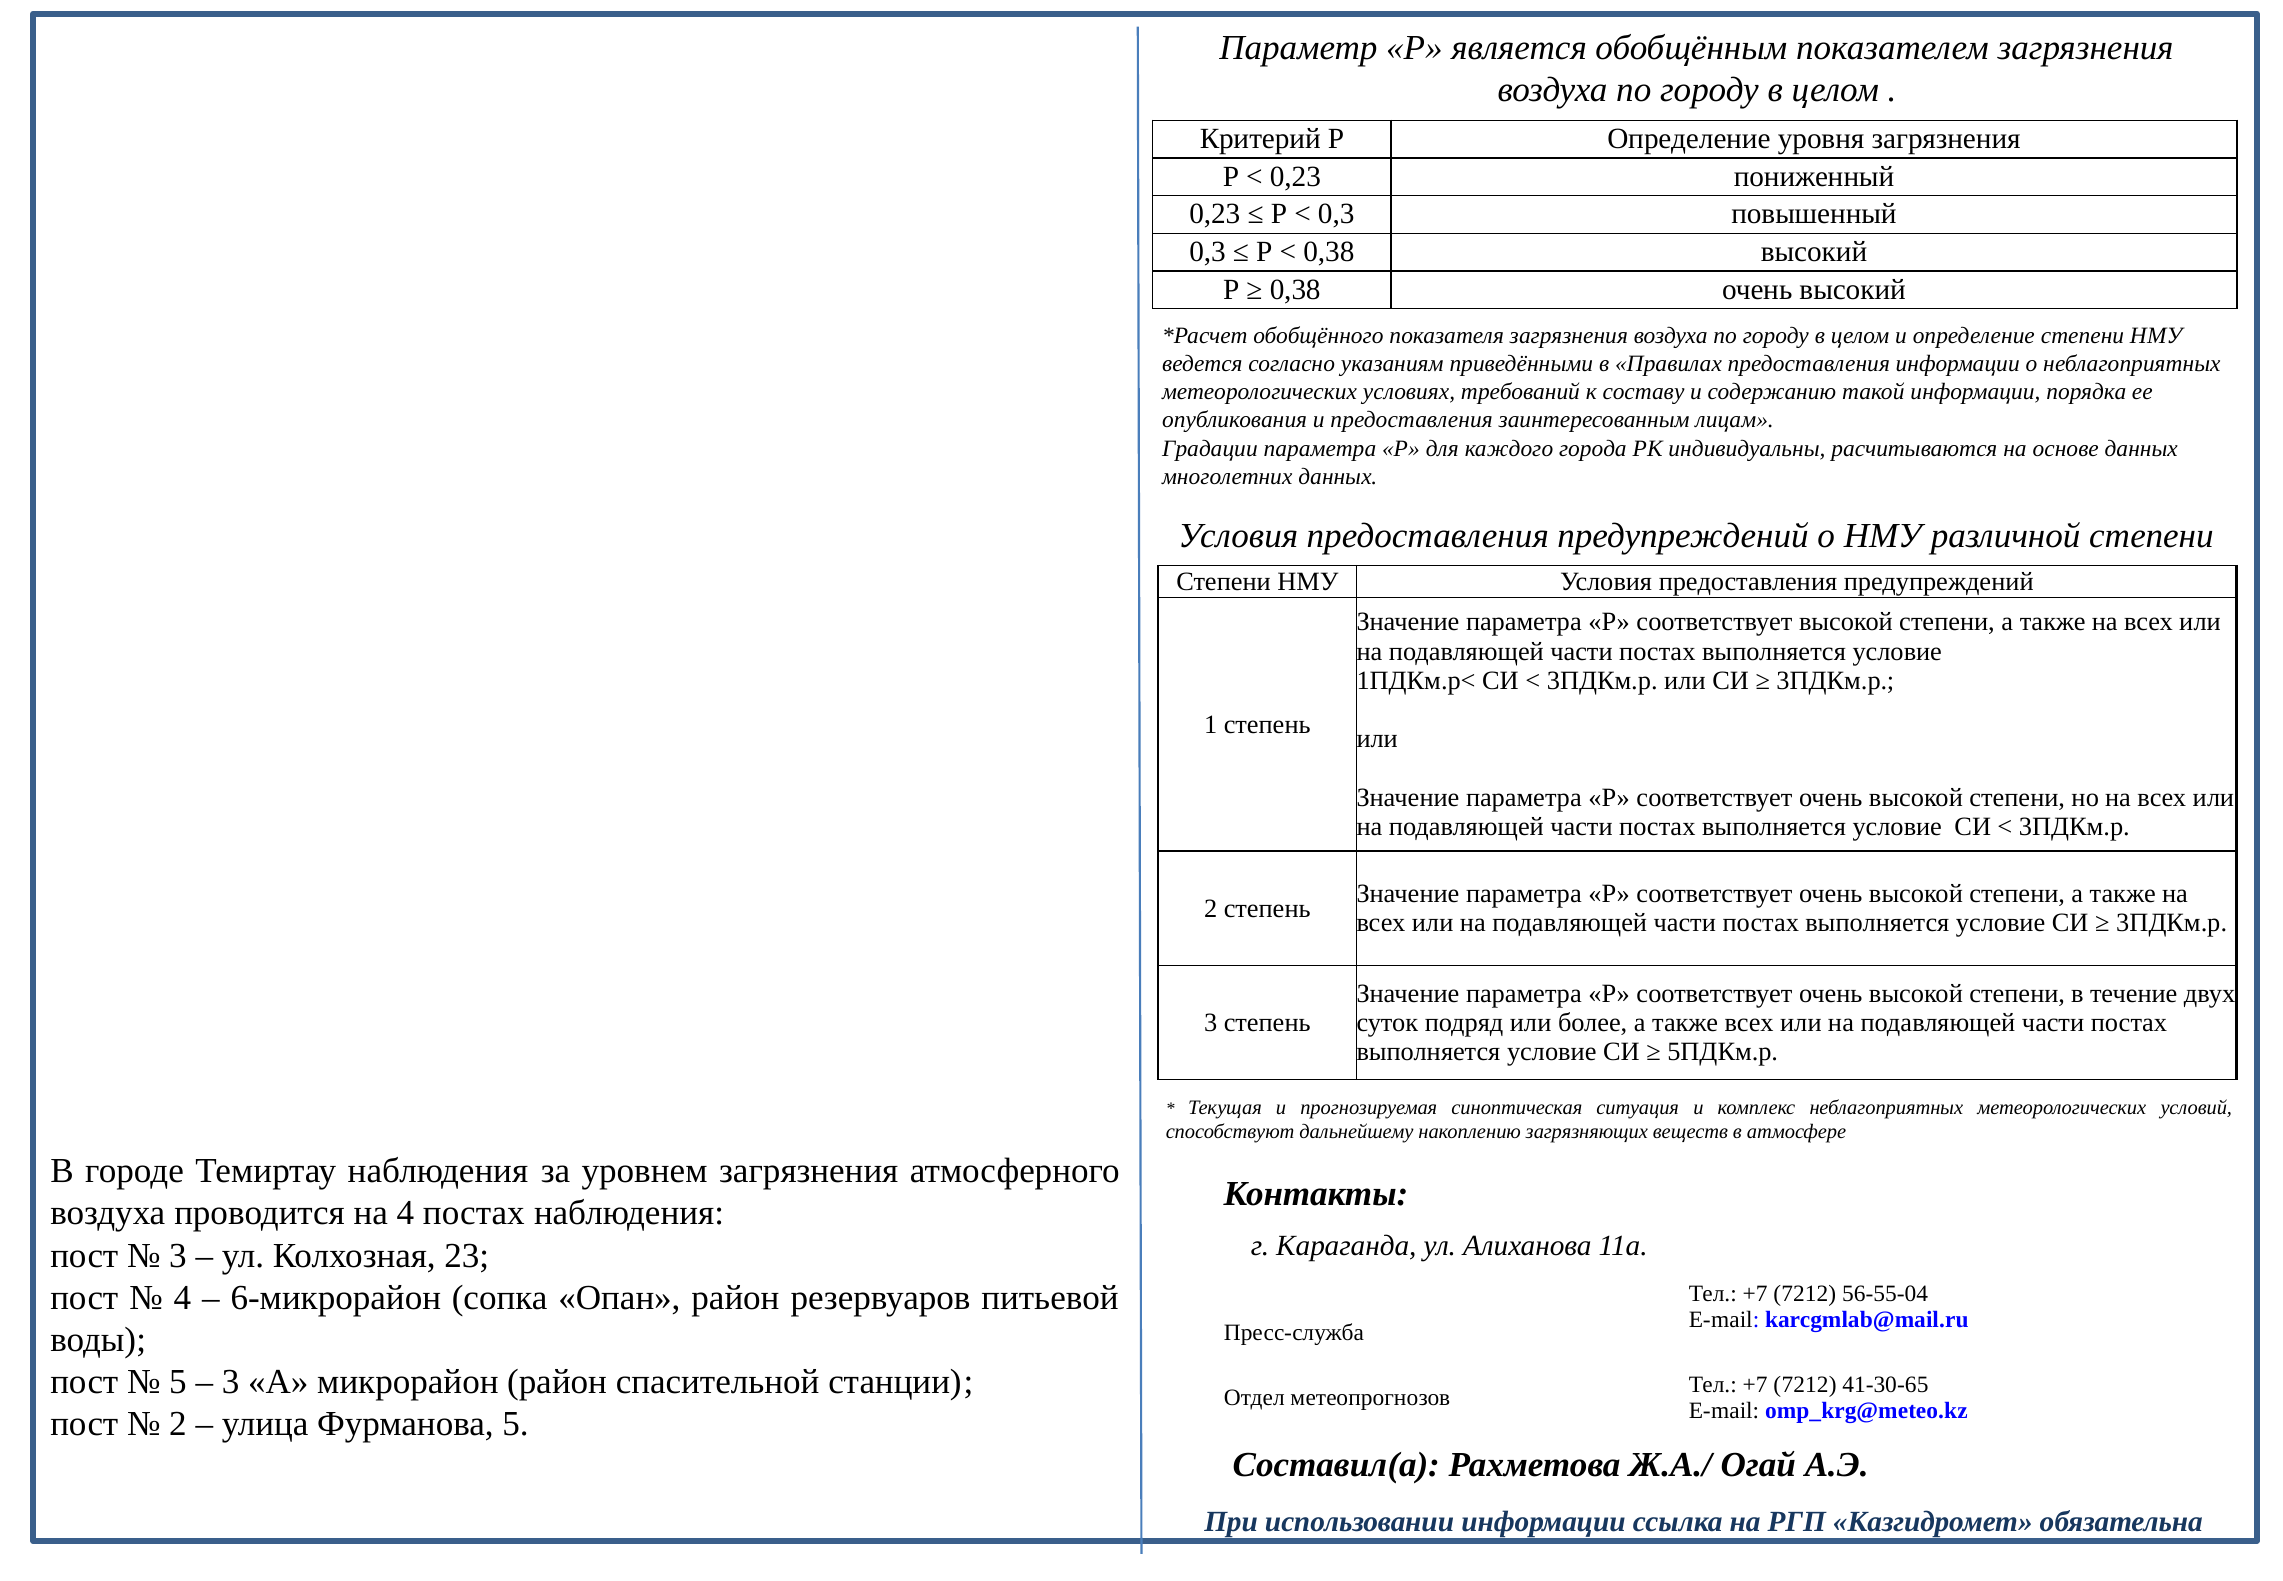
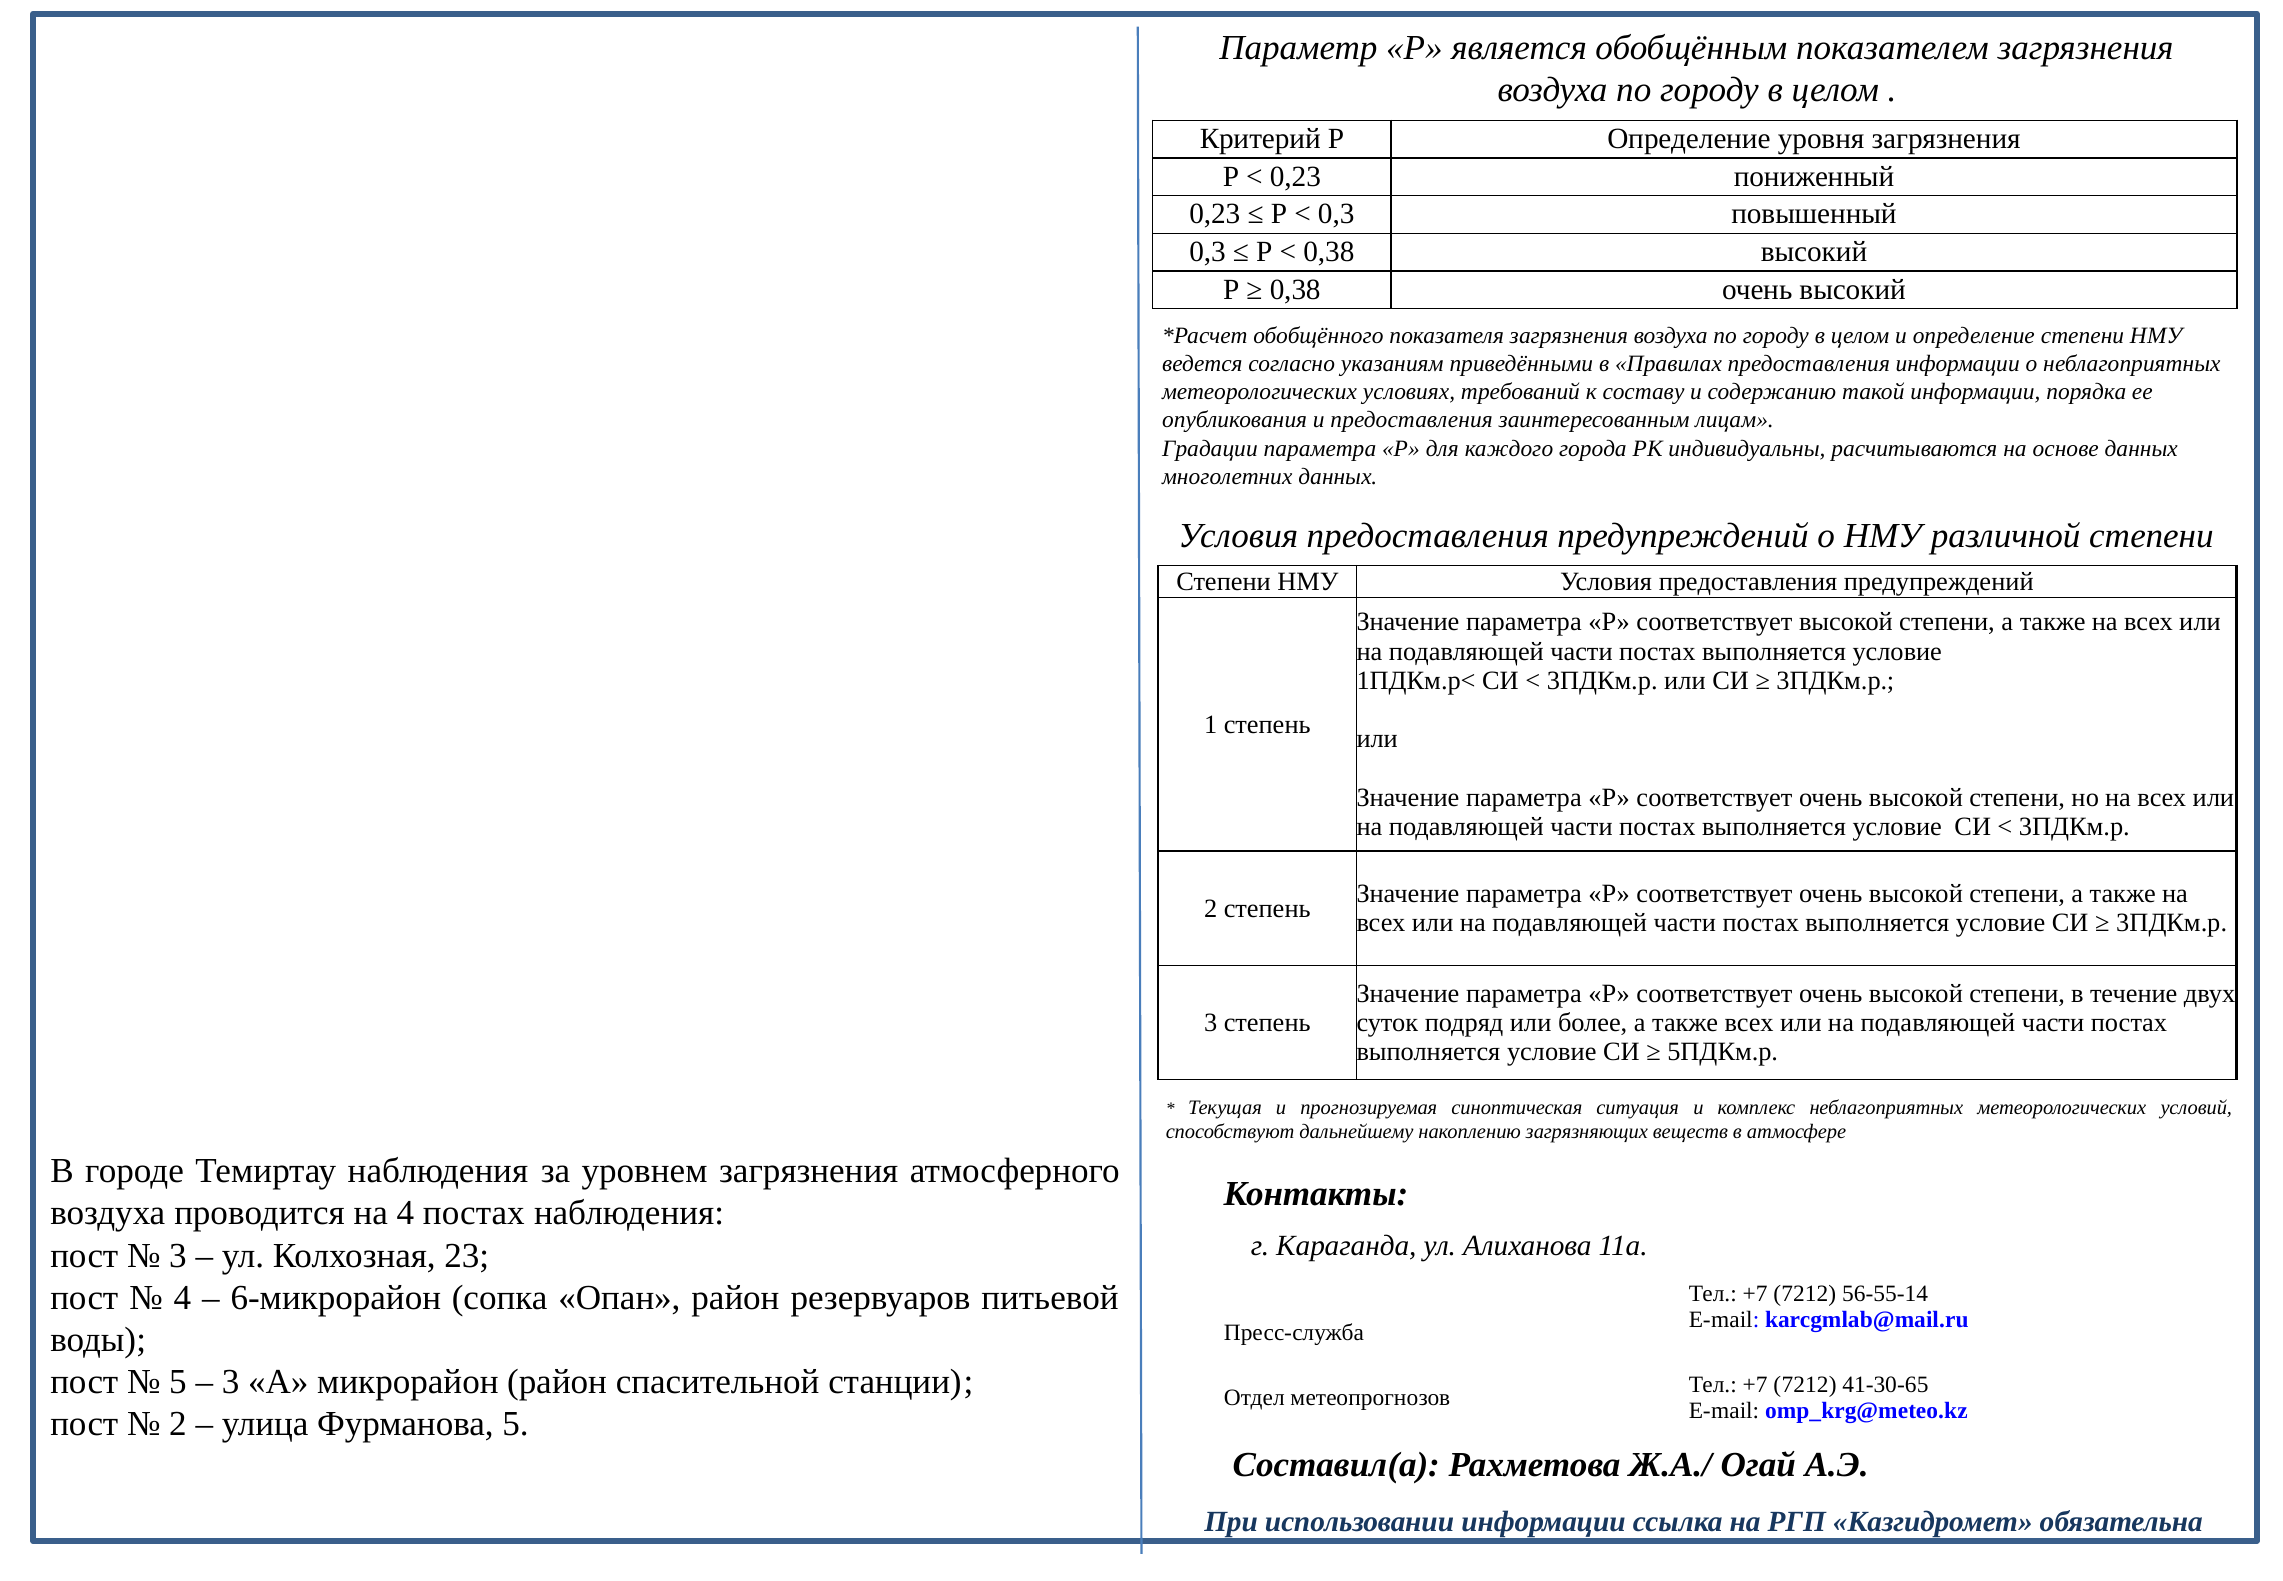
56-55-04: 56-55-04 -> 56-55-14
